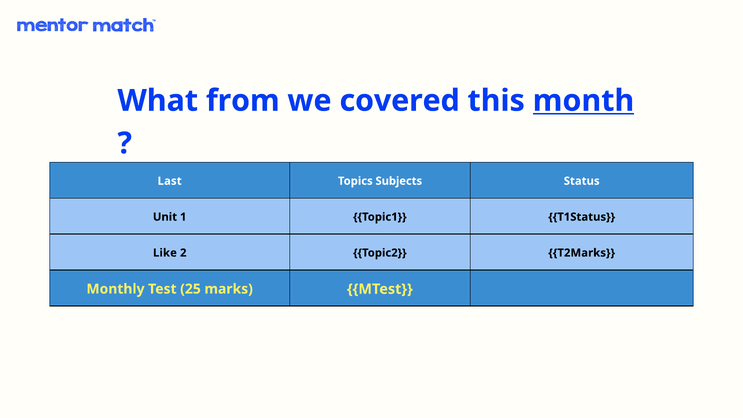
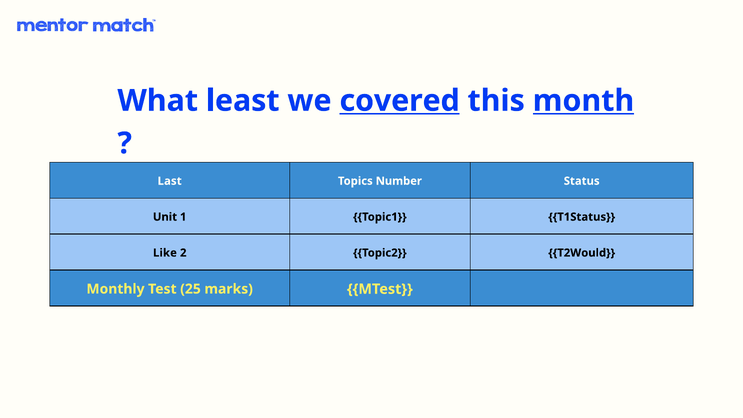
from: from -> least
covered underline: none -> present
Subjects: Subjects -> Number
T2Marks: T2Marks -> T2Would
